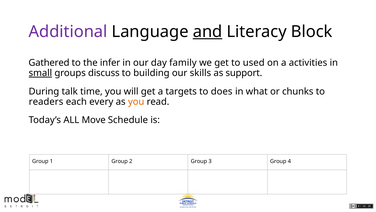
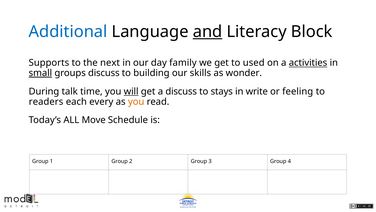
Additional colour: purple -> blue
Gathered: Gathered -> Supports
infer: infer -> next
activities underline: none -> present
support: support -> wonder
will underline: none -> present
a targets: targets -> discuss
does: does -> stays
what: what -> write
chunks: chunks -> feeling
